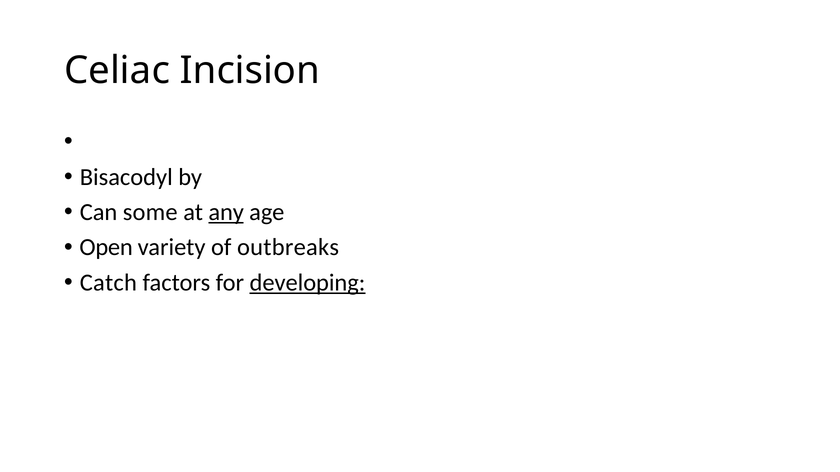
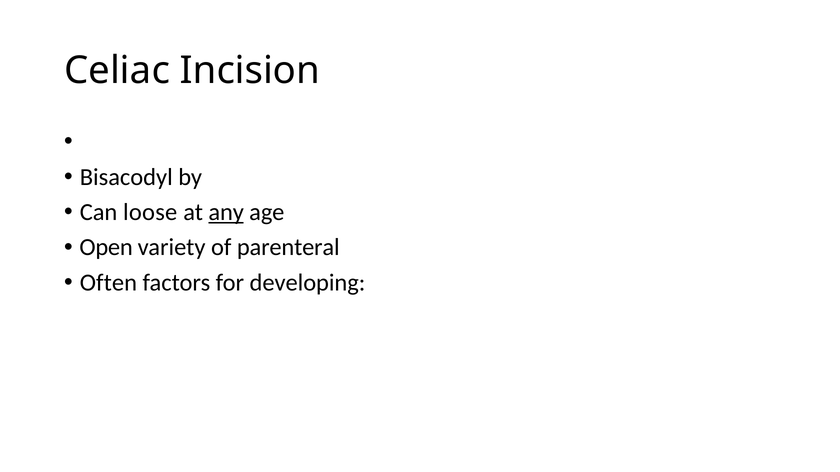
some: some -> loose
outbreaks: outbreaks -> parenteral
Catch: Catch -> Often
developing underline: present -> none
